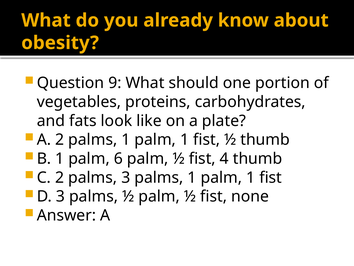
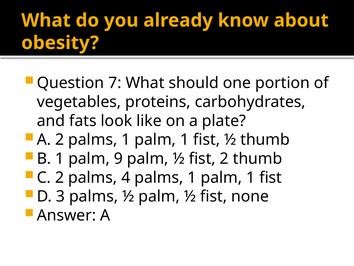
9: 9 -> 7
6: 6 -> 9
fist 4: 4 -> 2
palms 3: 3 -> 4
